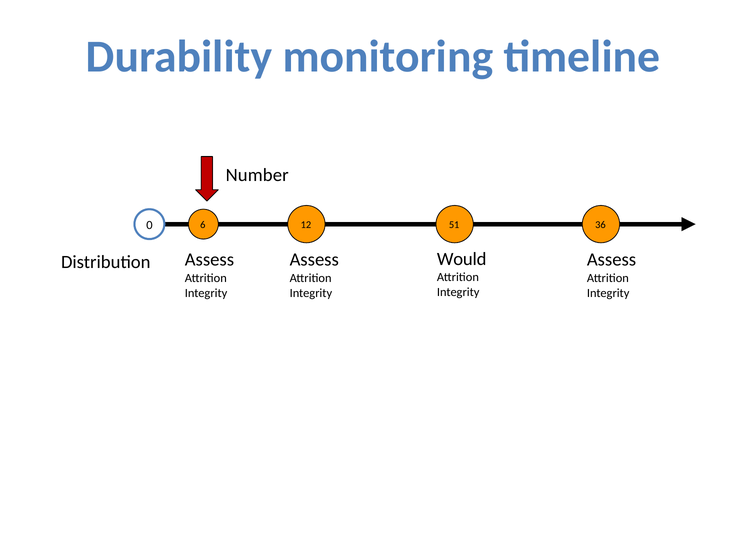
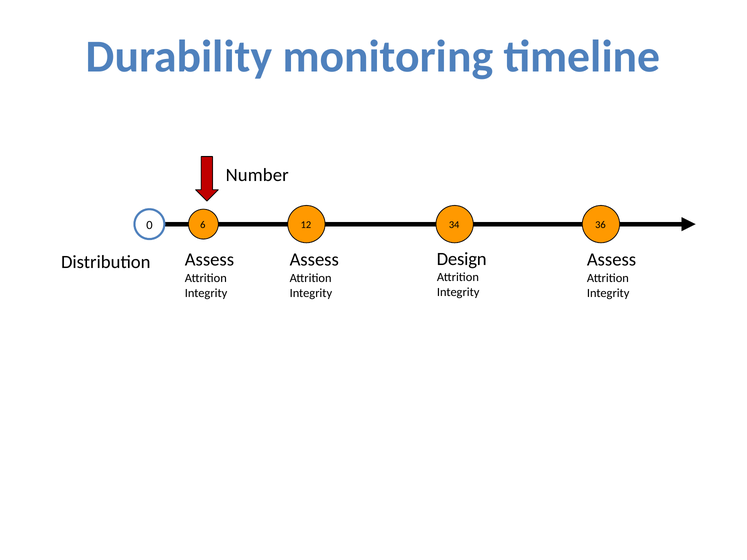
51: 51 -> 34
Would: Would -> Design
